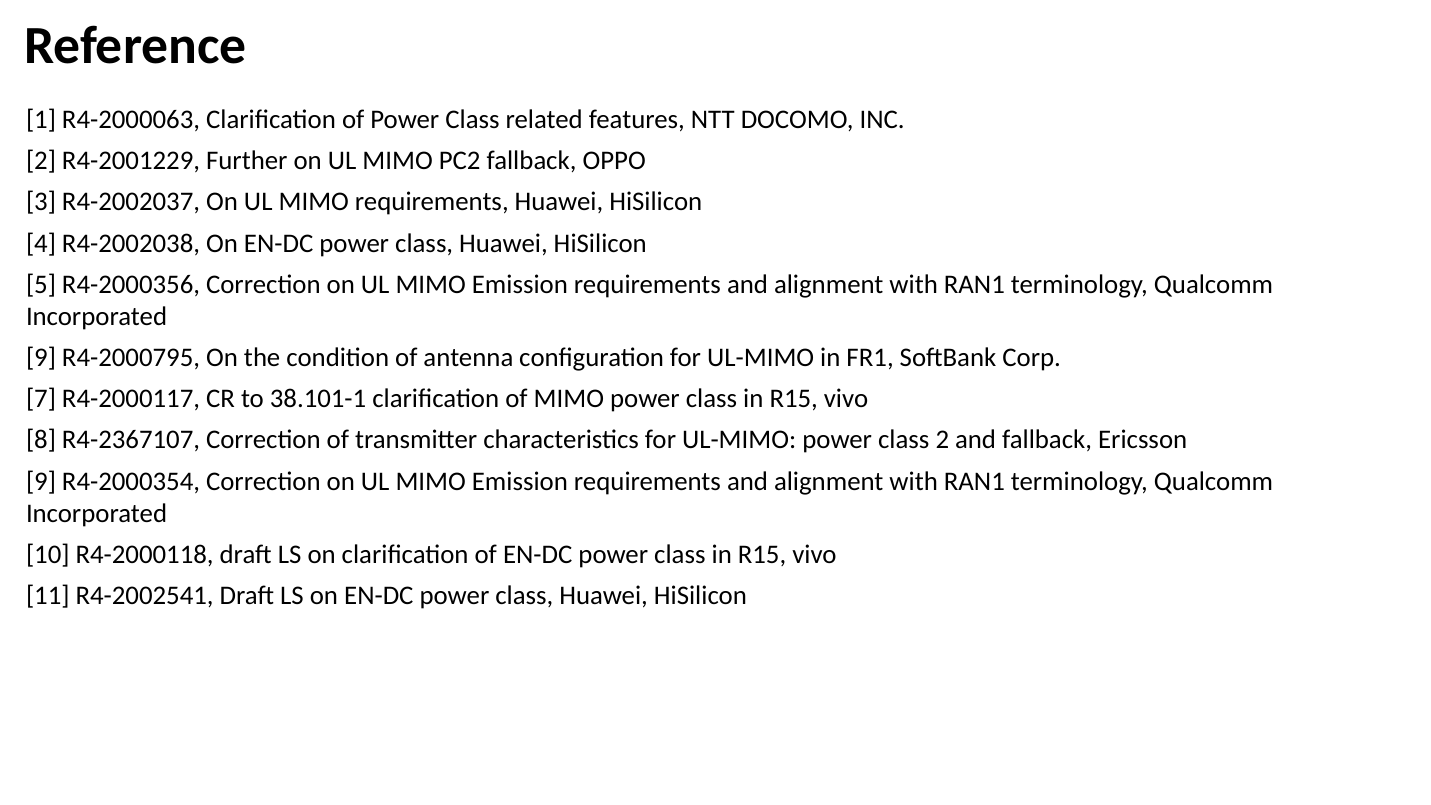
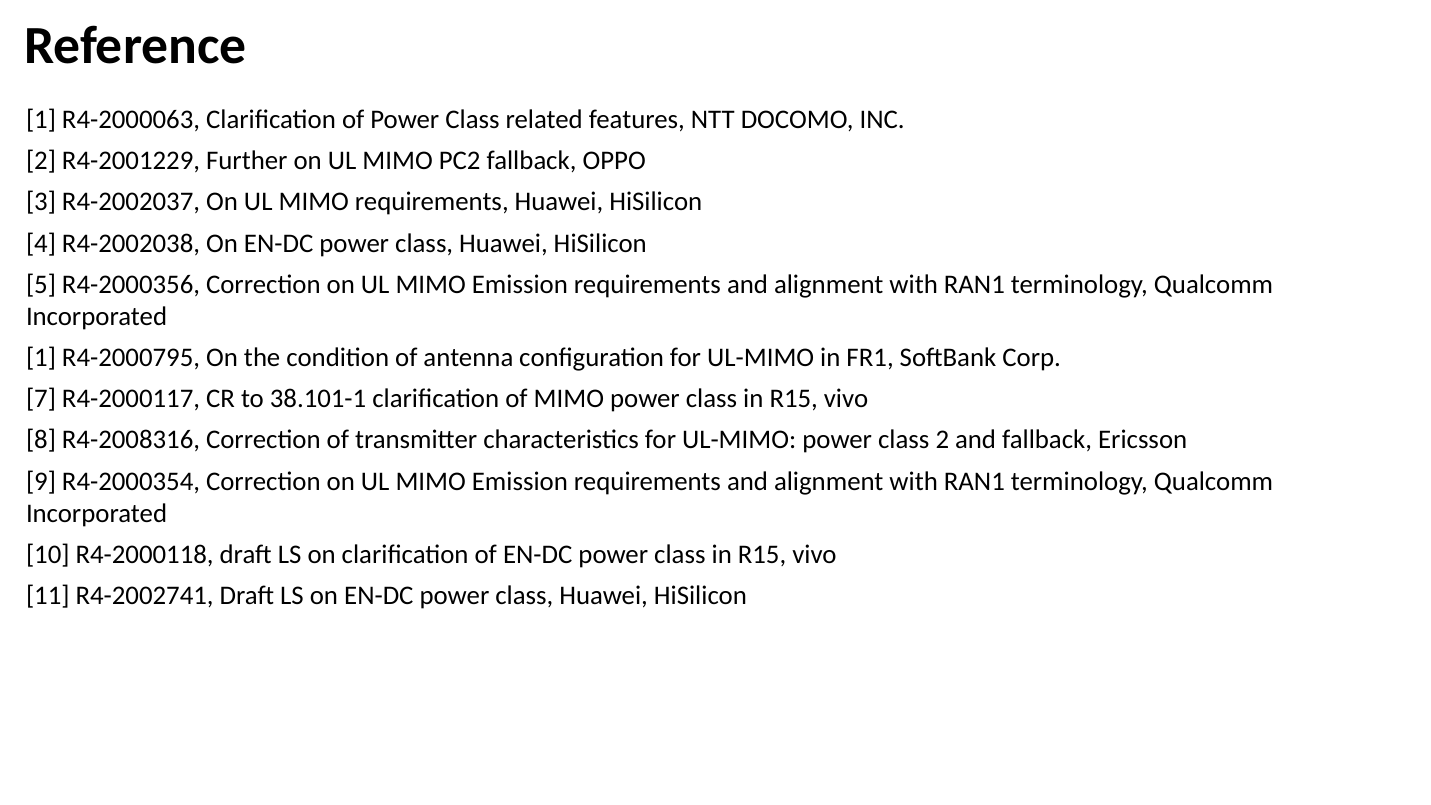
9 at (41, 358): 9 -> 1
R4-2367107: R4-2367107 -> R4-2008316
R4-2002541: R4-2002541 -> R4-2002741
